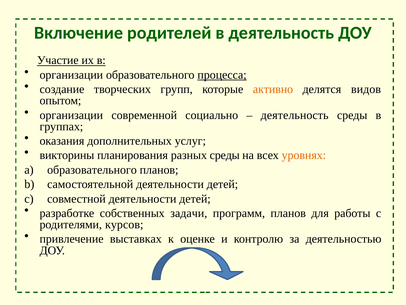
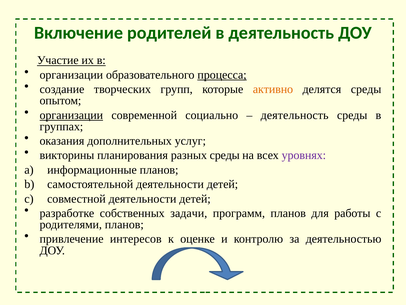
делятся видов: видов -> среды
организации at (71, 115) underline: none -> present
уровнях colour: orange -> purple
образовательного at (92, 170): образовательного -> информационные
родителями курсов: курсов -> планов
выставках: выставках -> интересов
